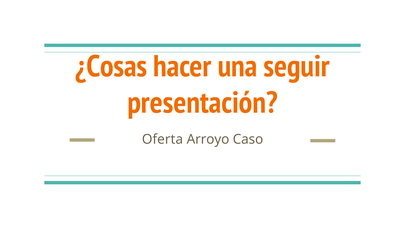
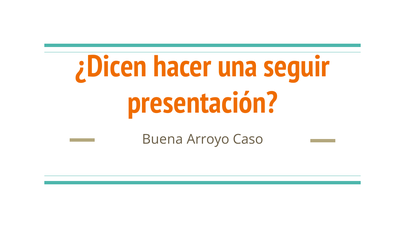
¿Cosas: ¿Cosas -> ¿Dicen
Oferta: Oferta -> Buena
